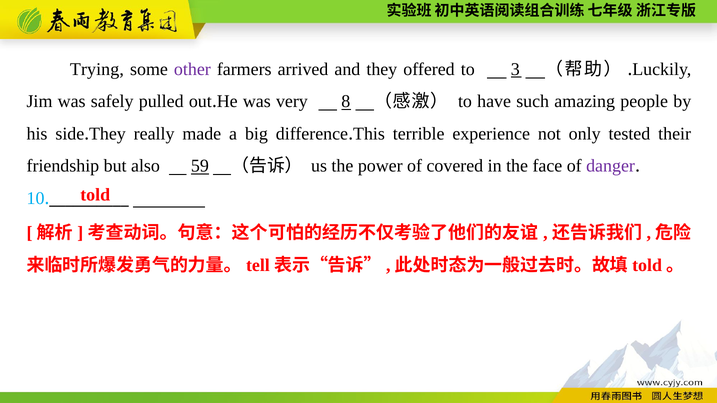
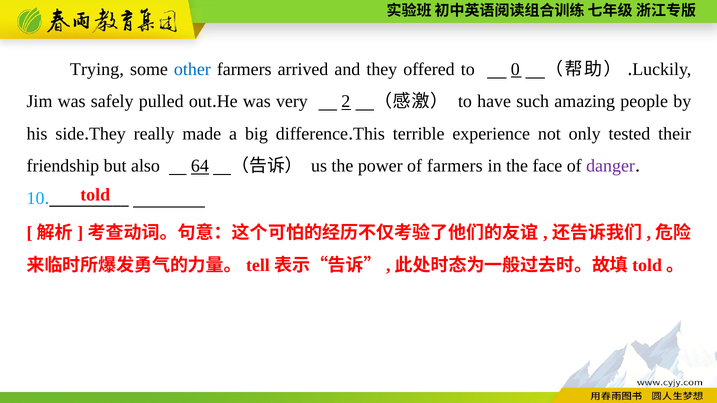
other colour: purple -> blue
3: 3 -> 0
8: 8 -> 2
59: 59 -> 64
of covered: covered -> farmers
